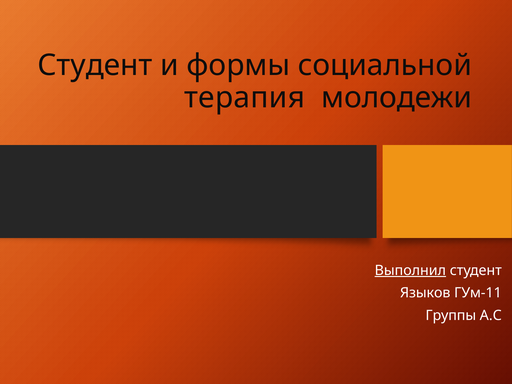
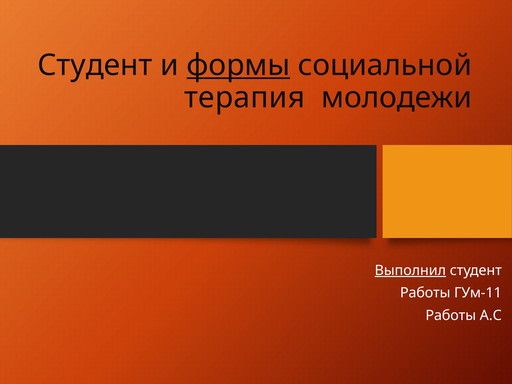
формы underline: none -> present
Языков at (425, 293): Языков -> Работы
Группы at (451, 315): Группы -> Работы
